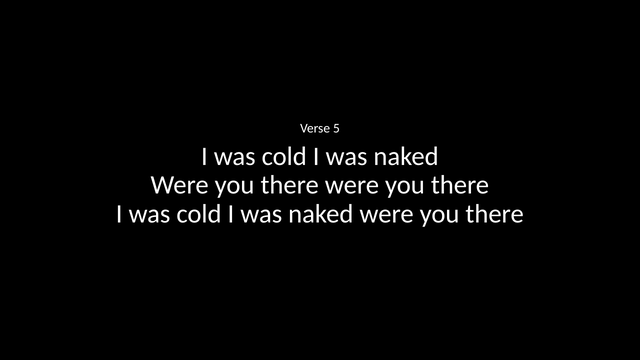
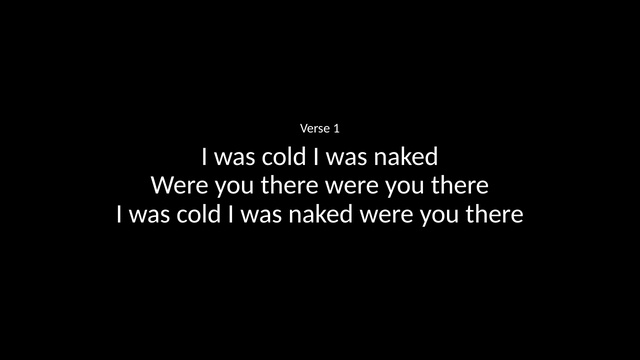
5: 5 -> 1
